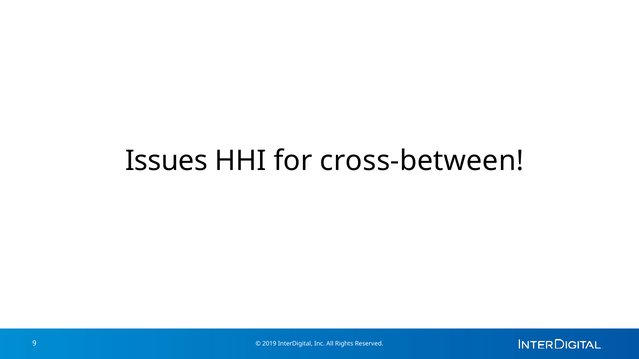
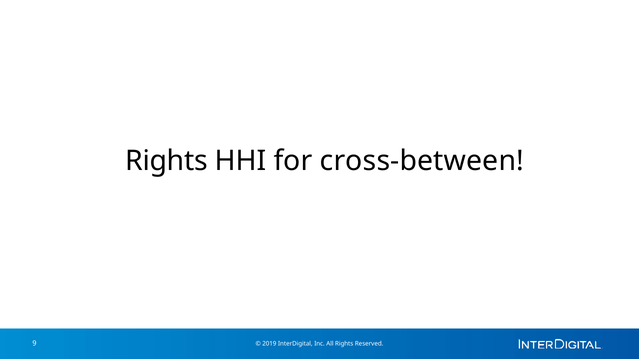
Issues at (166, 161): Issues -> Rights
